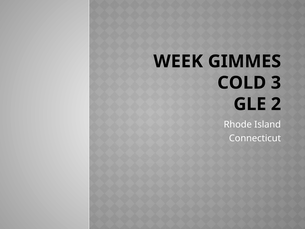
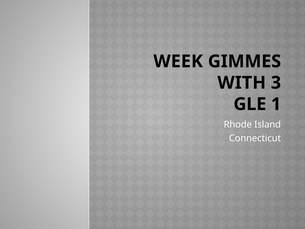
COLD: COLD -> WITH
2: 2 -> 1
